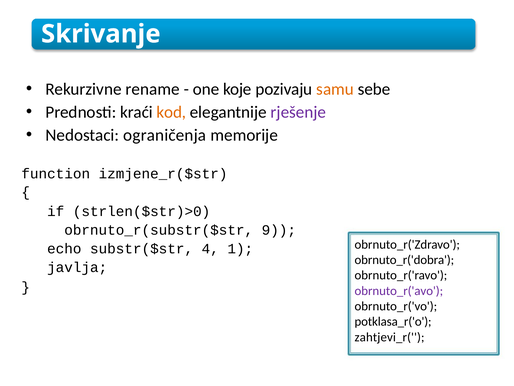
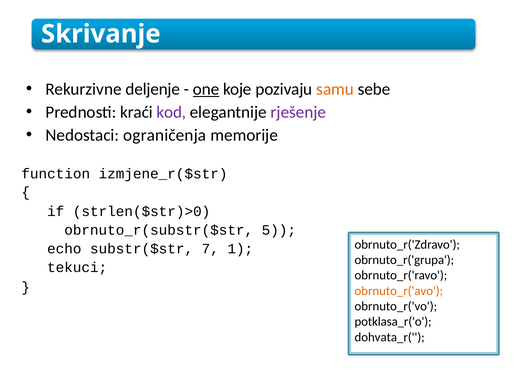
rename: rename -> deljenje
one underline: none -> present
kod colour: orange -> purple
obrnuto_r(substr($str 9: 9 -> 5
4: 4 -> 7
obrnuto_r('dobra: obrnuto_r('dobra -> obrnuto_r('grupa
javlja: javlja -> tekuci
obrnuto_r('avo colour: purple -> orange
zahtjevi_r(: zahtjevi_r( -> dohvata_r(
